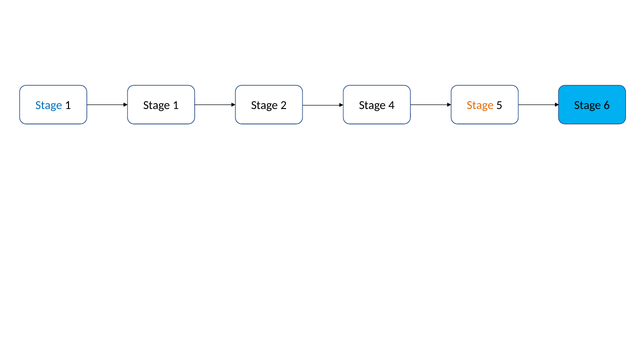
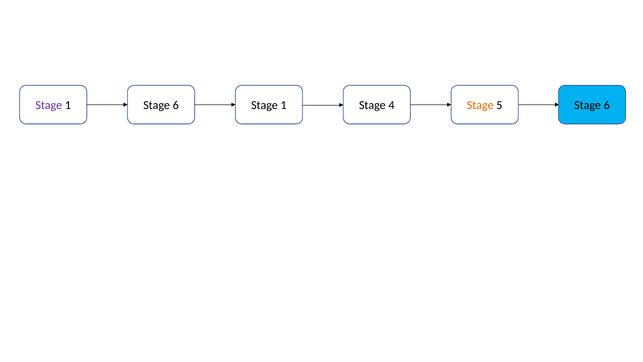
Stage at (49, 105) colour: blue -> purple
1 at (176, 105): 1 -> 6
1 Stage 2: 2 -> 1
